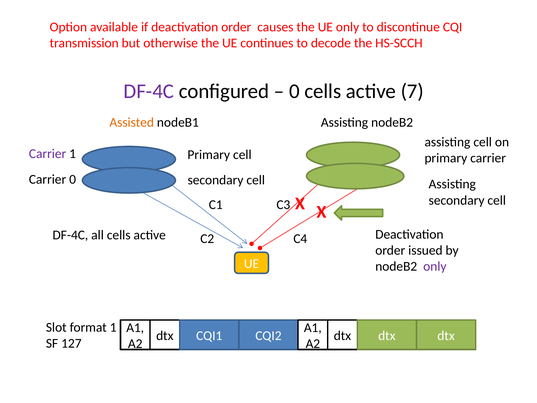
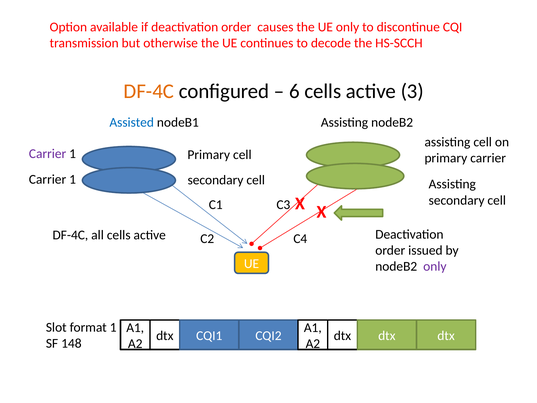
DF-4C at (149, 91) colour: purple -> orange
0 at (294, 91): 0 -> 6
7: 7 -> 3
Assisted colour: orange -> blue
0 at (73, 179): 0 -> 1
127: 127 -> 148
